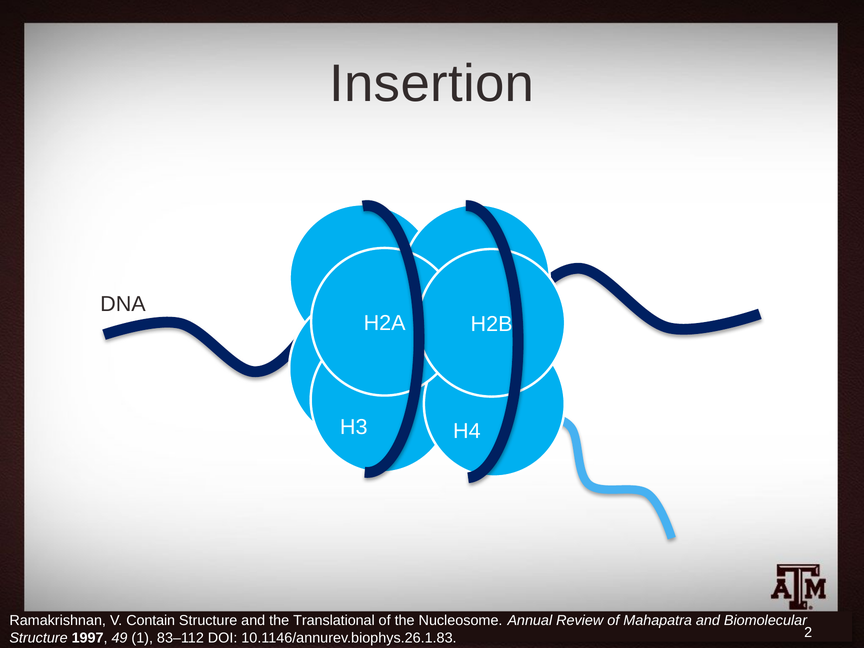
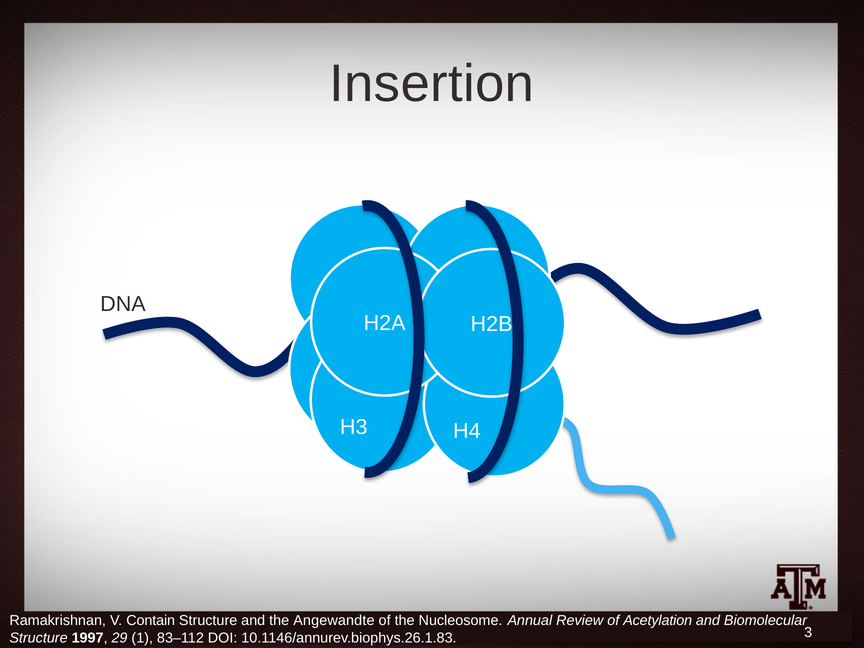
Translational: Translational -> Angewandte
Mahapatra: Mahapatra -> Acetylation
49: 49 -> 29
2: 2 -> 3
